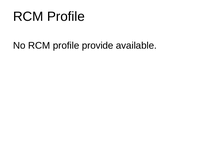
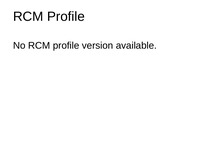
provide: provide -> version
